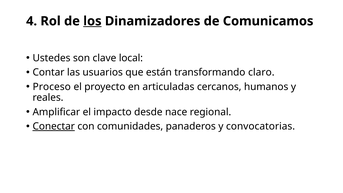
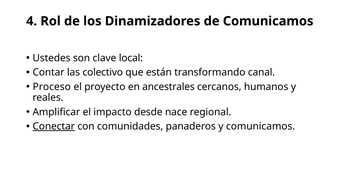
los underline: present -> none
usuarios: usuarios -> colectivo
claro: claro -> canal
articuladas: articuladas -> ancestrales
y convocatorias: convocatorias -> comunicamos
